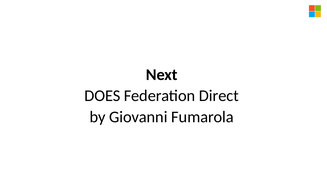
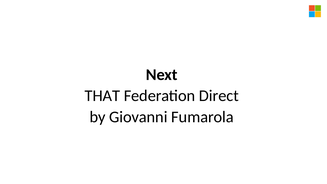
DOES: DOES -> THAT
